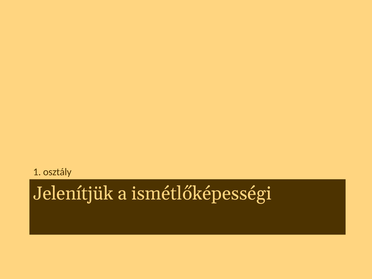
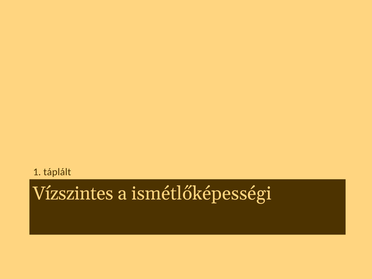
osztály: osztály -> táplált
Jelenítjük: Jelenítjük -> Vízszintes
